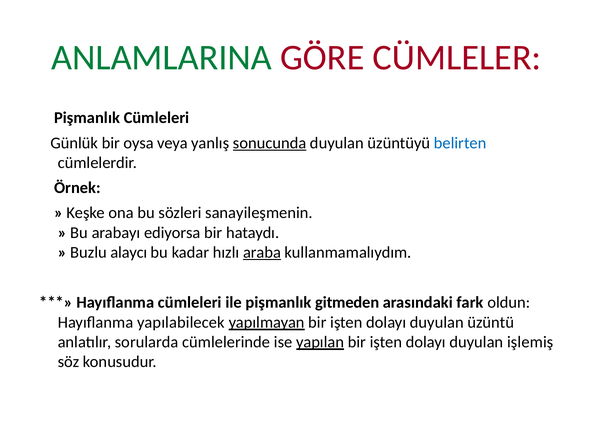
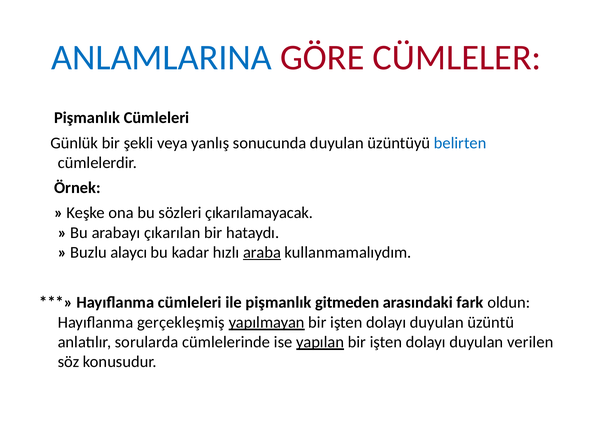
ANLAMLARINA colour: green -> blue
oysa: oysa -> şekli
sonucunda underline: present -> none
sanayileşmenin: sanayileşmenin -> çıkarılamayacak
ediyorsa: ediyorsa -> çıkarılan
yapılabilecek: yapılabilecek -> gerçekleşmiş
işlemiş: işlemiş -> verilen
